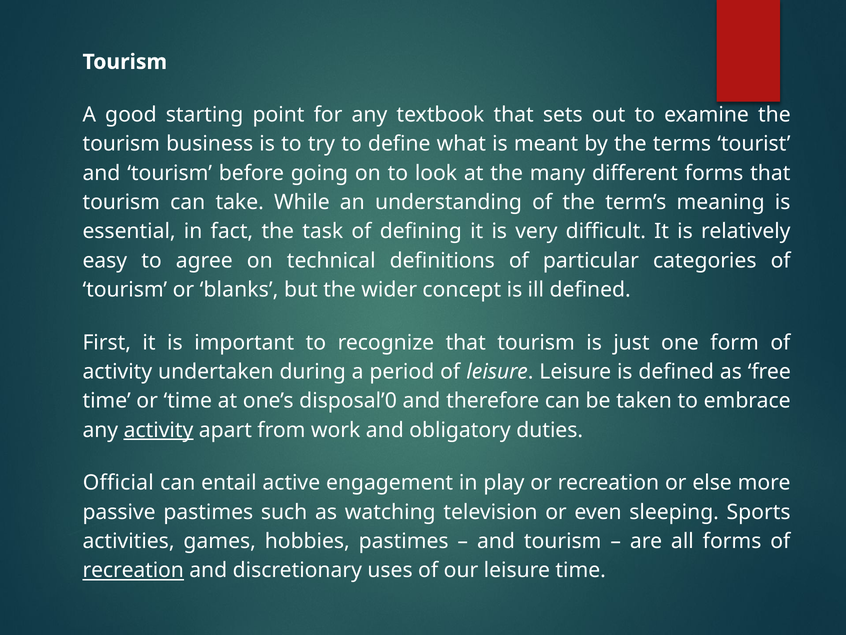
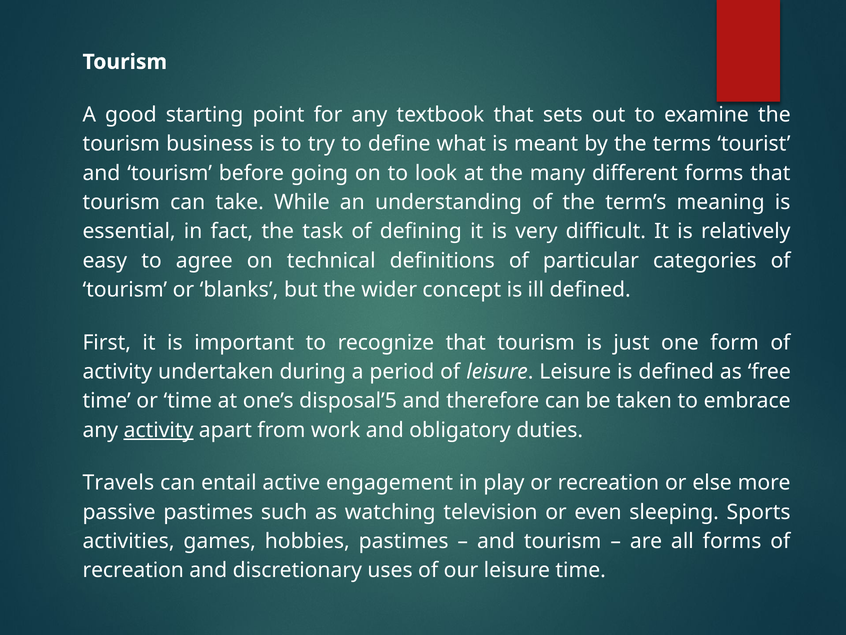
disposal’0: disposal’0 -> disposal’5
Official: Official -> Travels
recreation at (133, 570) underline: present -> none
